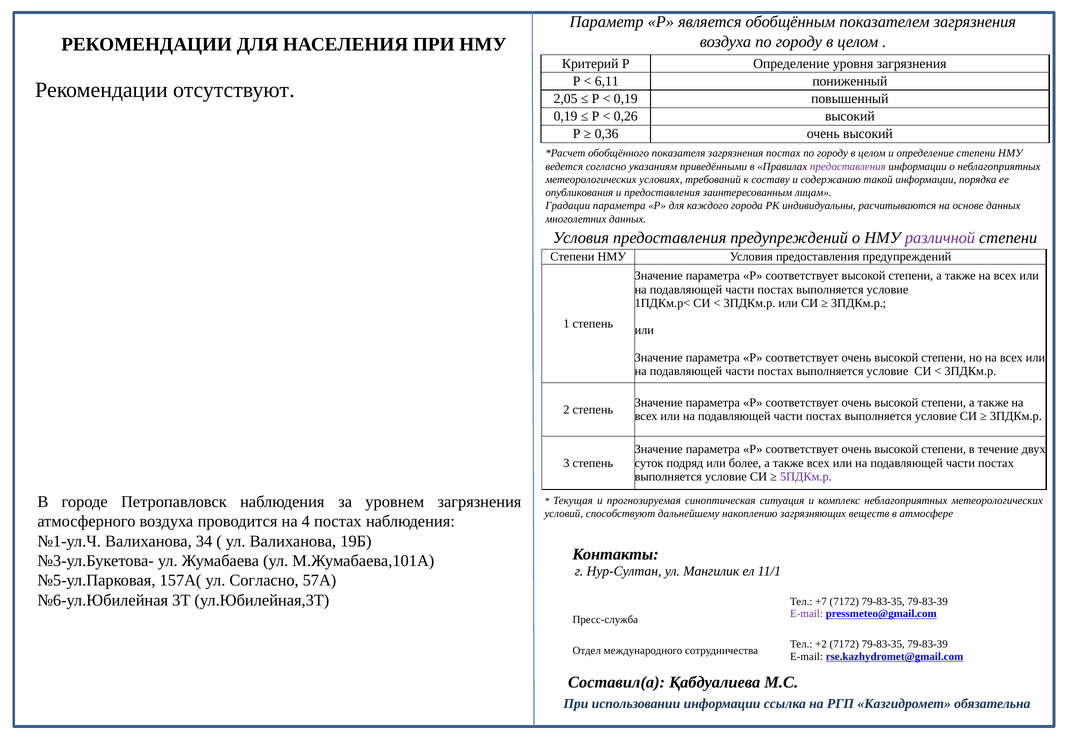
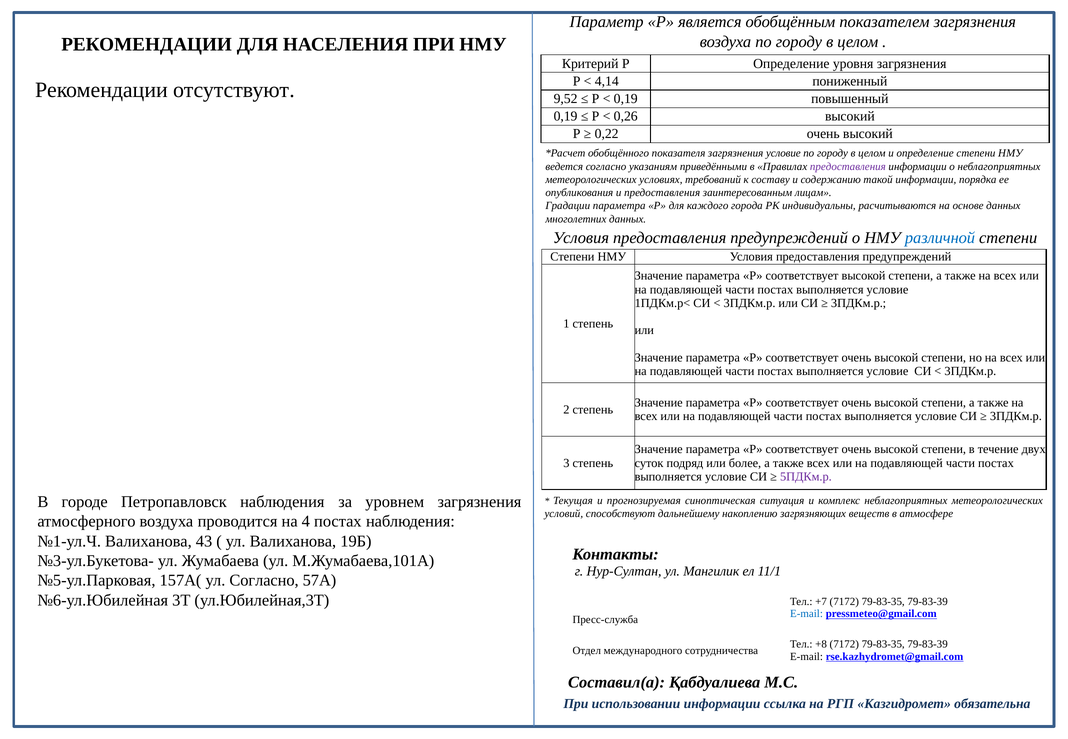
6,11: 6,11 -> 4,14
2,05: 2,05 -> 9,52
0,36: 0,36 -> 0,22
загрязнения постах: постах -> условие
различной colour: purple -> blue
34: 34 -> 43
E-mail at (807, 614) colour: purple -> blue
+2: +2 -> +8
